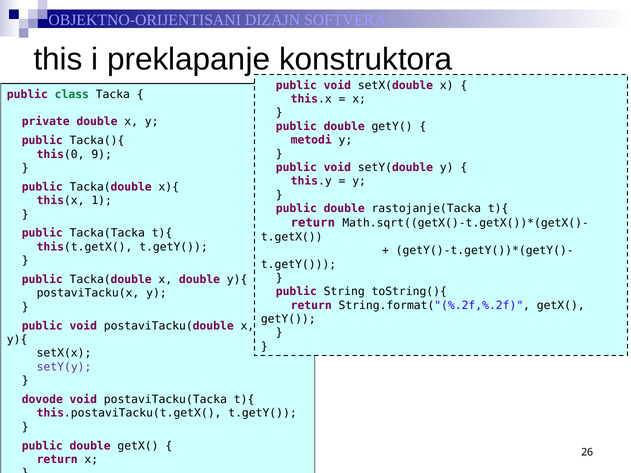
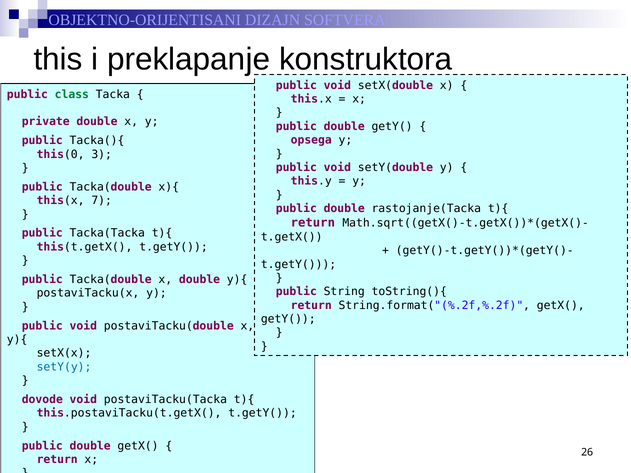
metodi: metodi -> opsega
9: 9 -> 3
1: 1 -> 7
setY(y colour: purple -> blue
